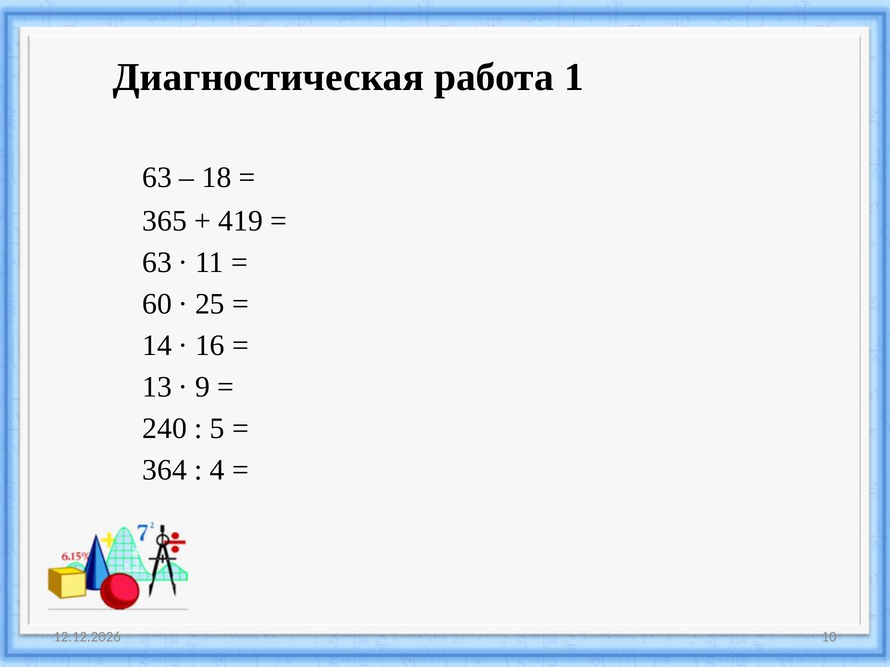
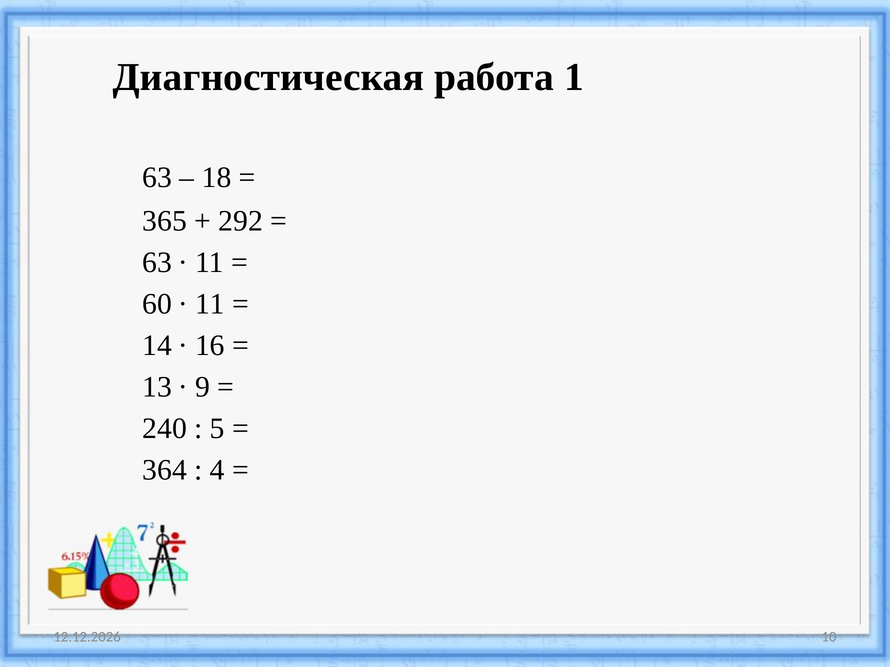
419: 419 -> 292
25 at (210, 304): 25 -> 11
